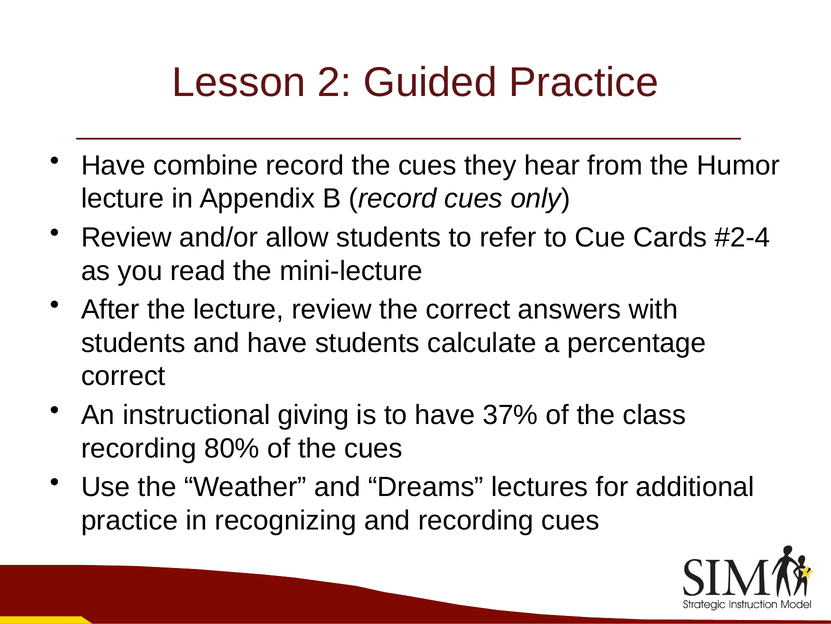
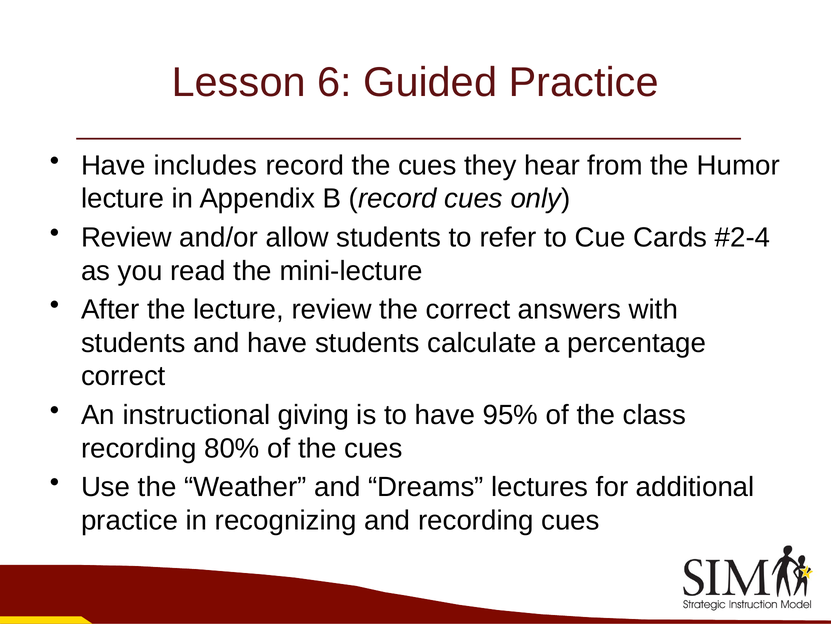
2: 2 -> 6
combine: combine -> includes
37%: 37% -> 95%
